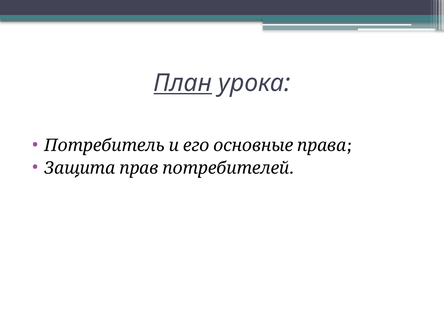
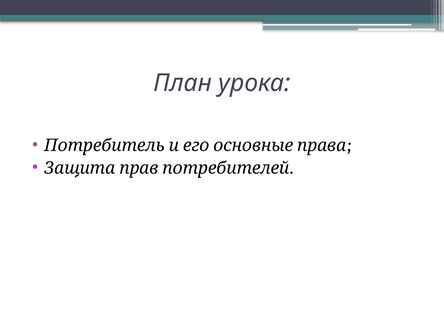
План underline: present -> none
